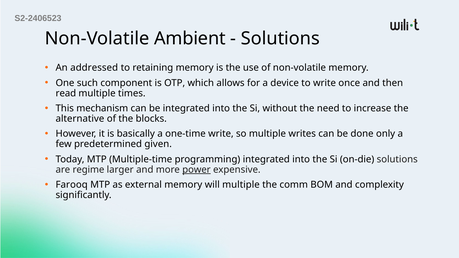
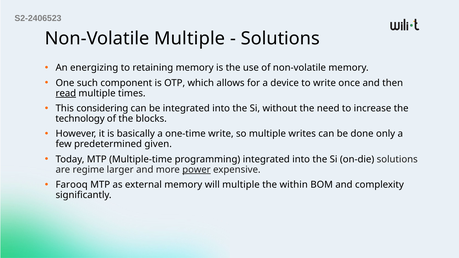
Non-Volatile Ambient: Ambient -> Multiple
addressed: addressed -> energizing
read underline: none -> present
mechanism: mechanism -> considering
alternative: alternative -> technology
comm: comm -> within
